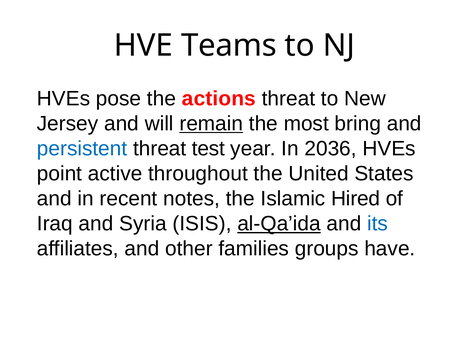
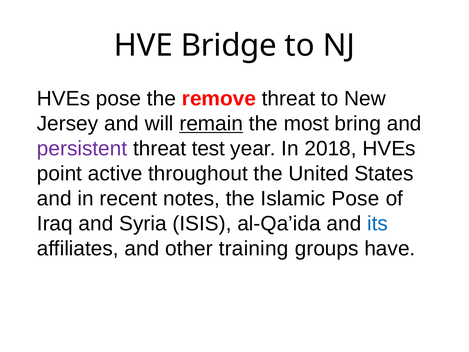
Teams: Teams -> Bridge
actions: actions -> remove
persistent colour: blue -> purple
2036: 2036 -> 2018
Islamic Hired: Hired -> Pose
al-Qa’ida underline: present -> none
families: families -> training
